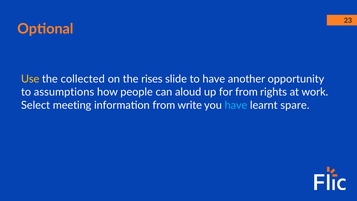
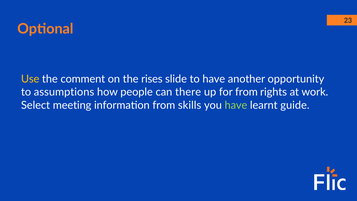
collected: collected -> comment
aloud: aloud -> there
write: write -> skills
have at (236, 105) colour: light blue -> light green
spare: spare -> guide
